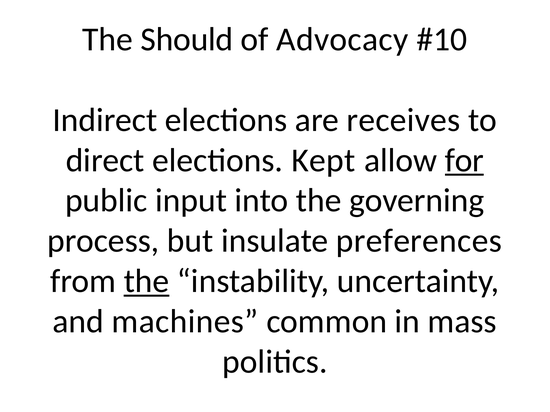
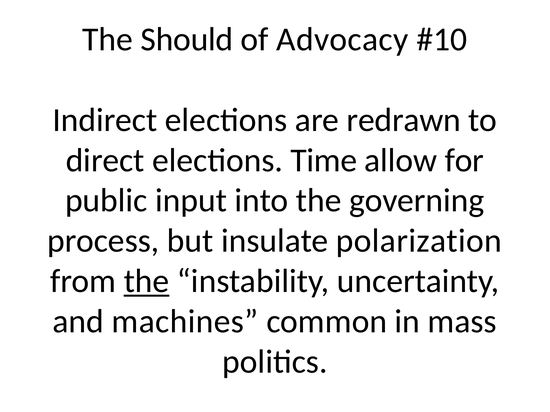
receives: receives -> redrawn
Kept: Kept -> Time
for underline: present -> none
preferences: preferences -> polarization
